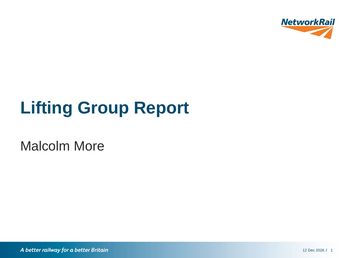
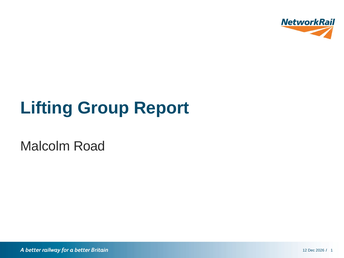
More: More -> Road
